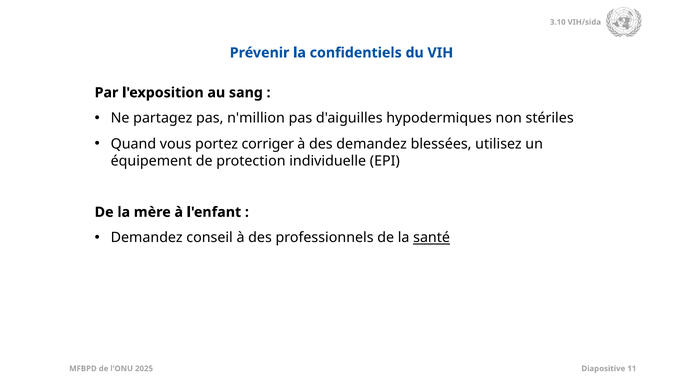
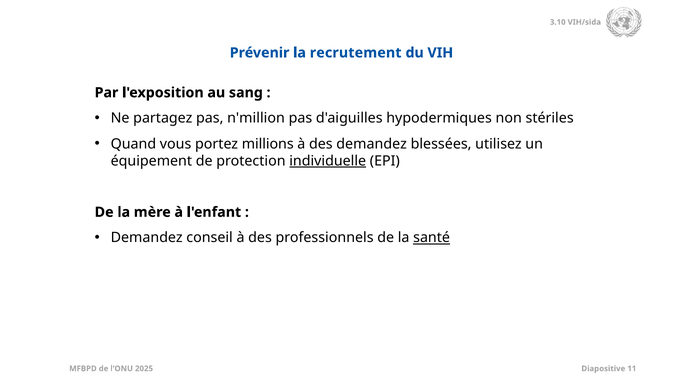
confidentiels: confidentiels -> recrutement
corriger: corriger -> millions
individuelle underline: none -> present
